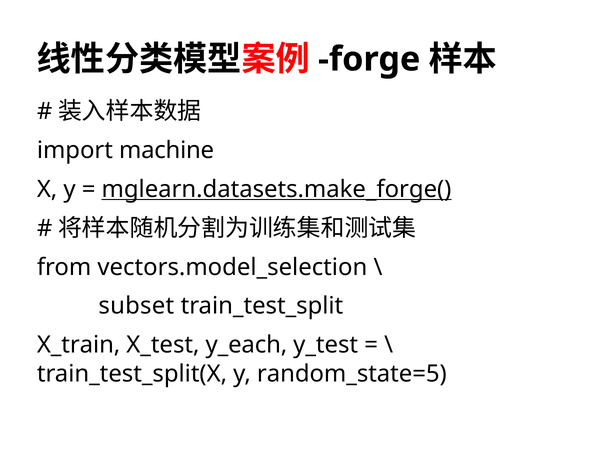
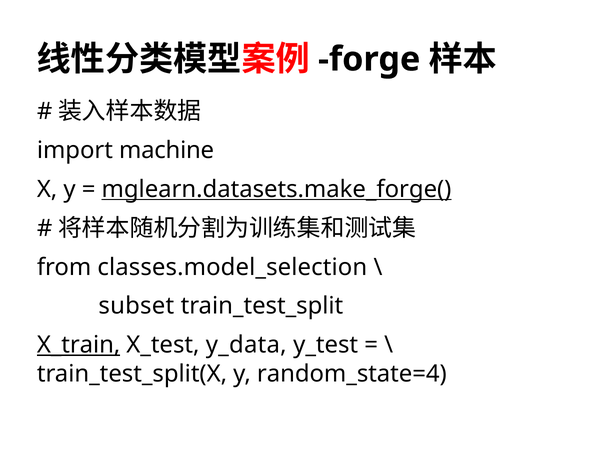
vectors.model_selection: vectors.model_selection -> classes.model_selection
X_train underline: none -> present
y_each: y_each -> y_data
random_state=5: random_state=5 -> random_state=4
